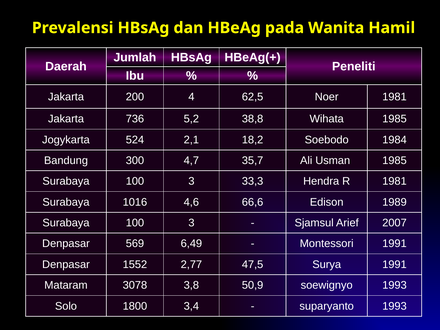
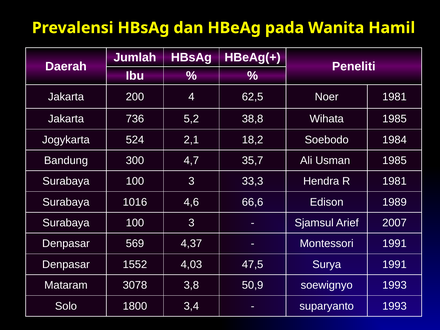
6,49: 6,49 -> 4,37
2,77: 2,77 -> 4,03
